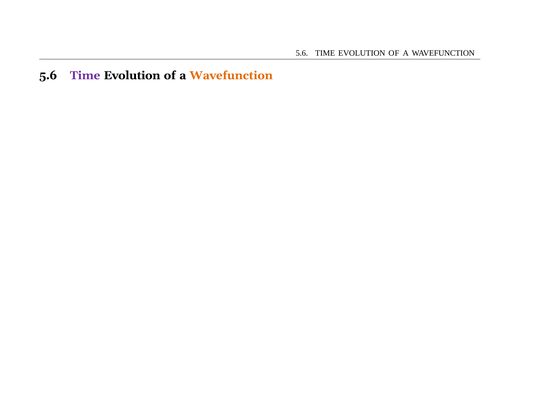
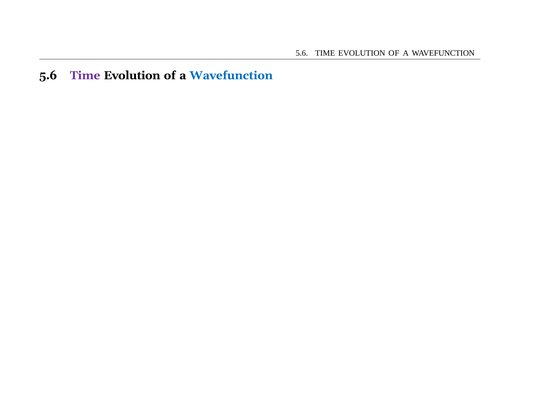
Wavefunction at (231, 75) colour: orange -> blue
